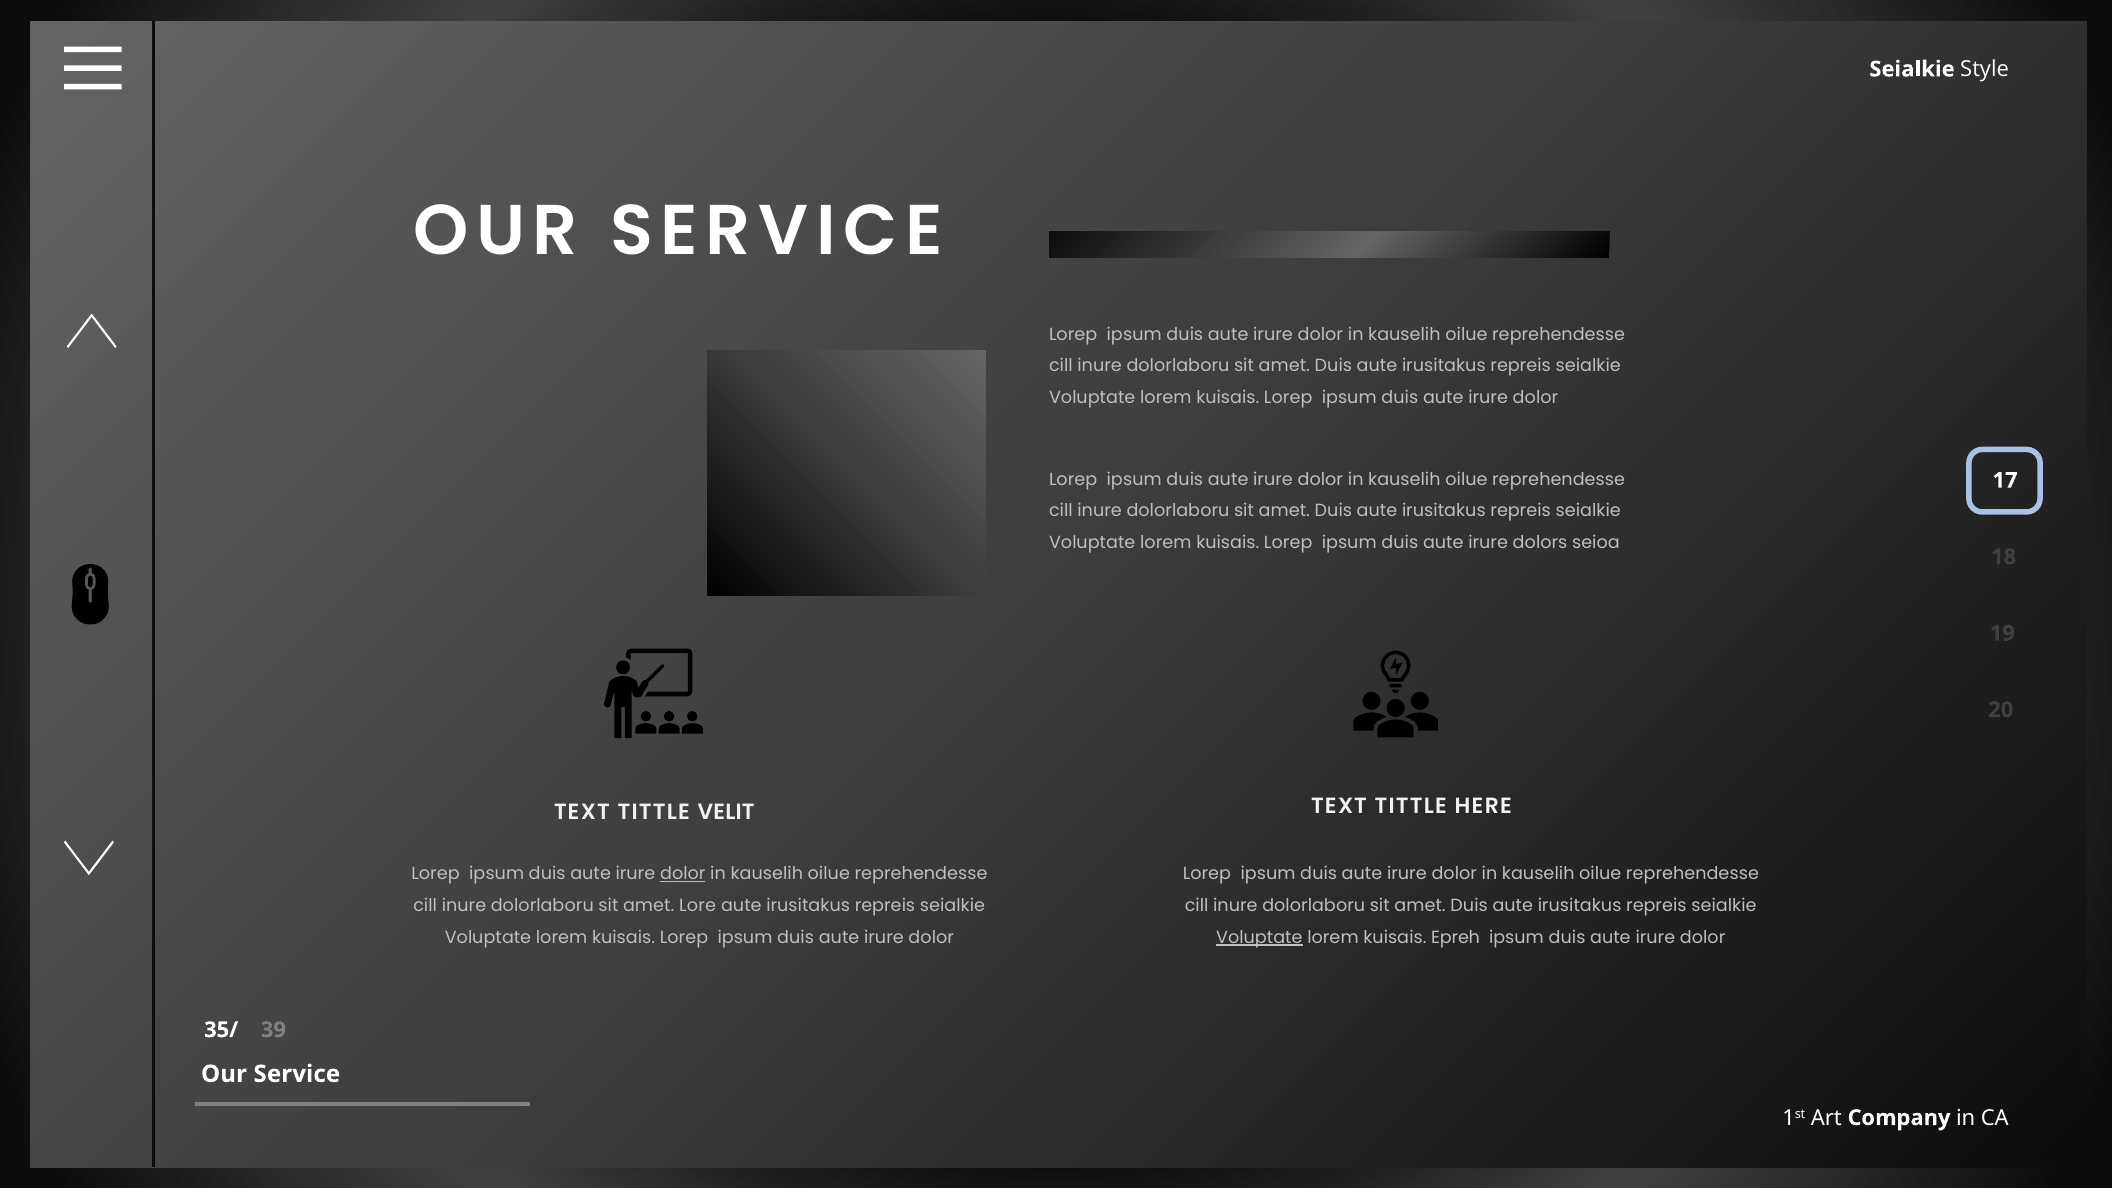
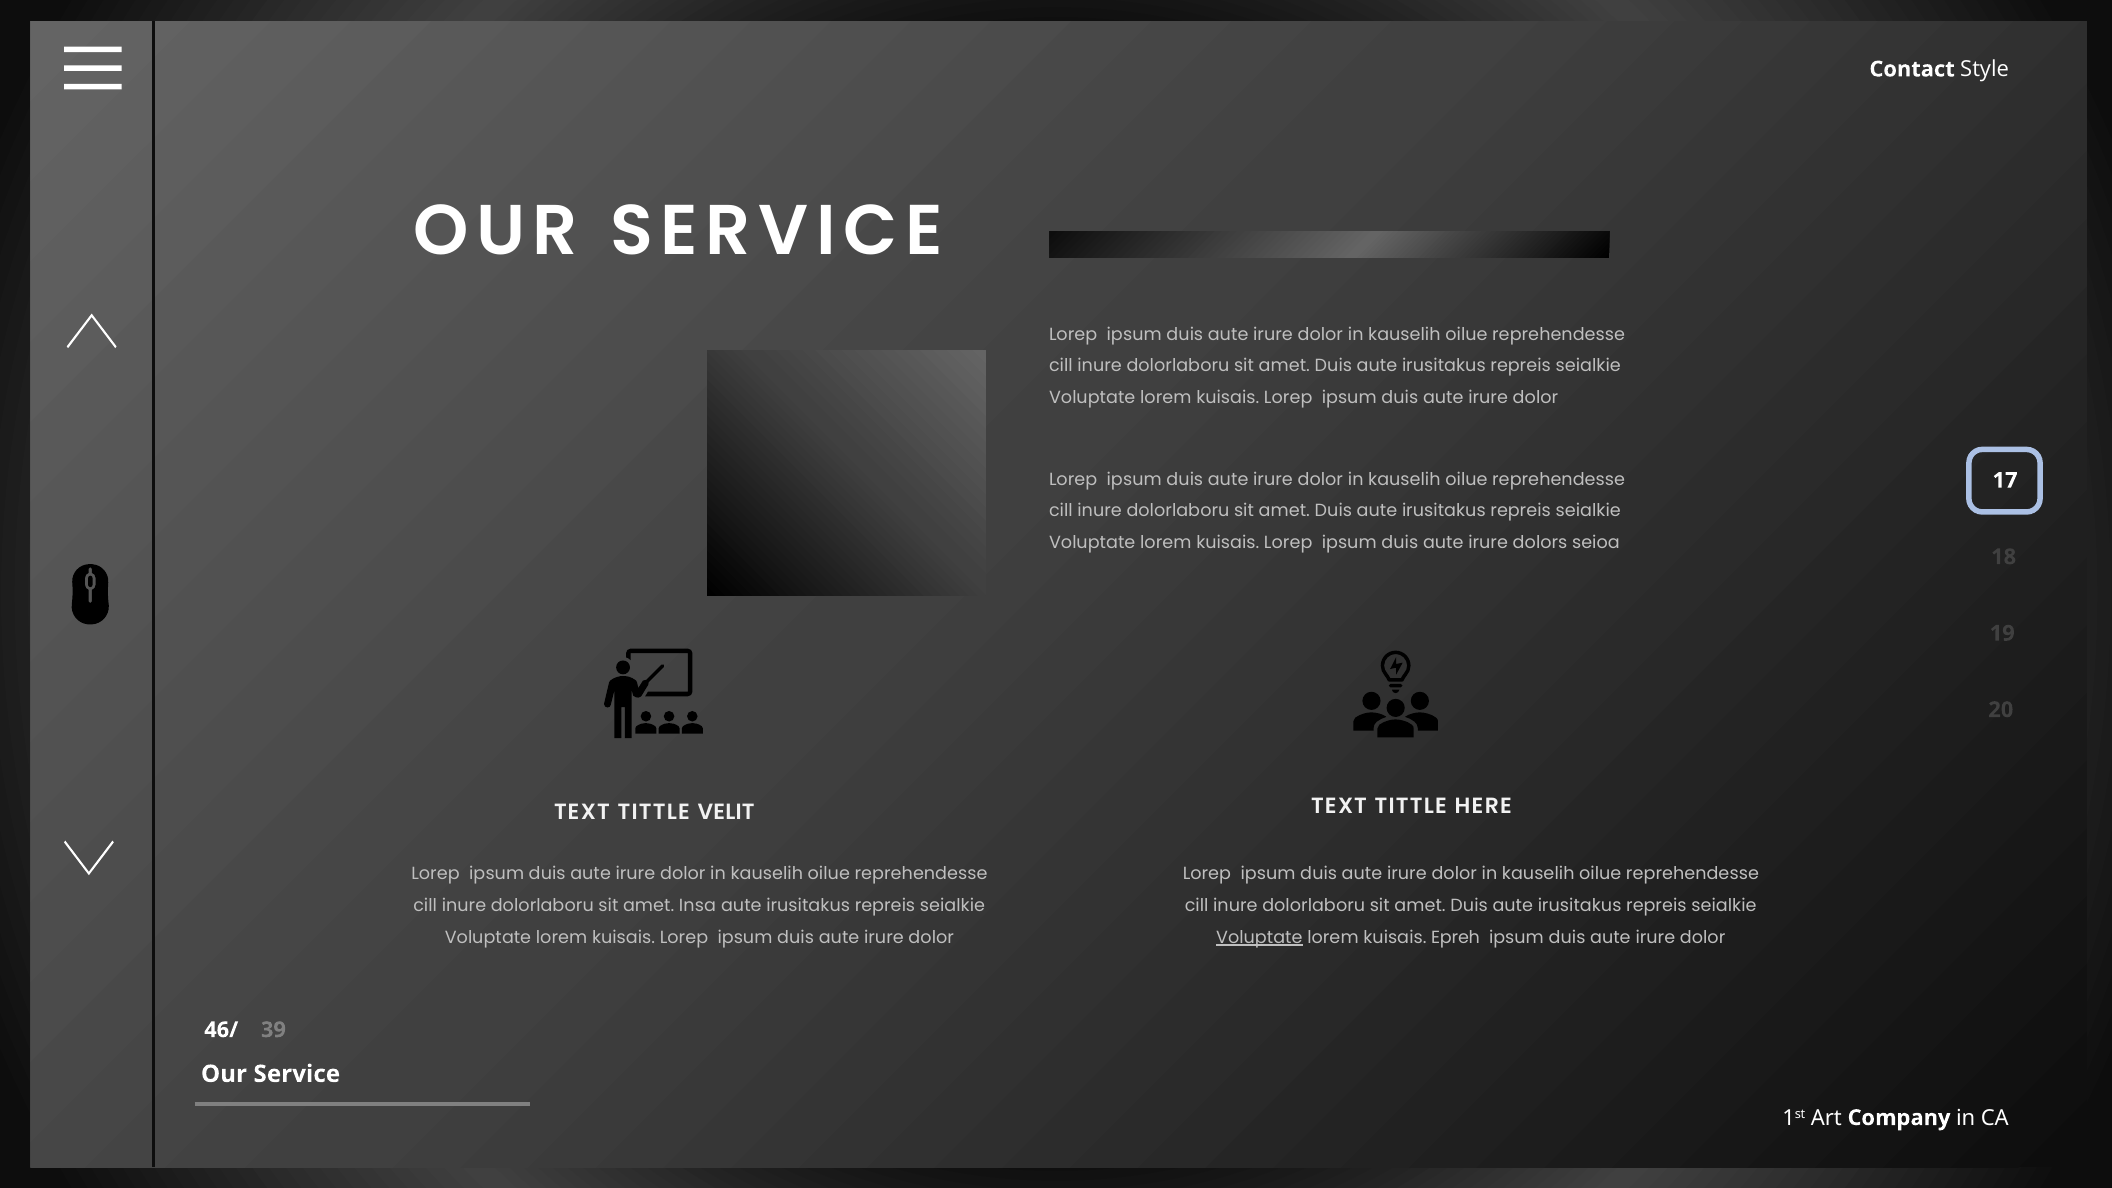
Seialkie at (1912, 69): Seialkie -> Contact
dolor at (683, 874) underline: present -> none
Lore: Lore -> Insa
35/: 35/ -> 46/
